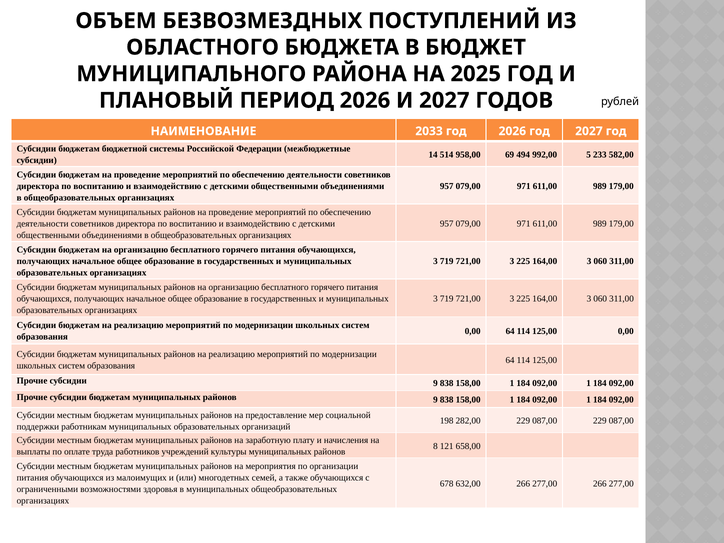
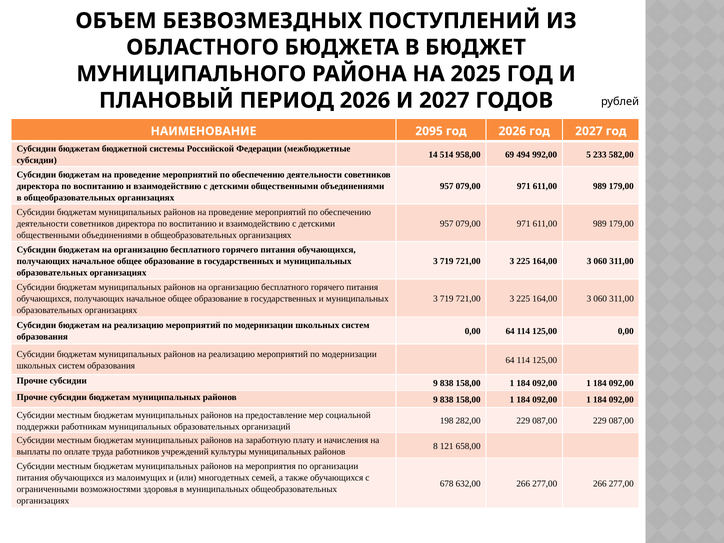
2033: 2033 -> 2095
